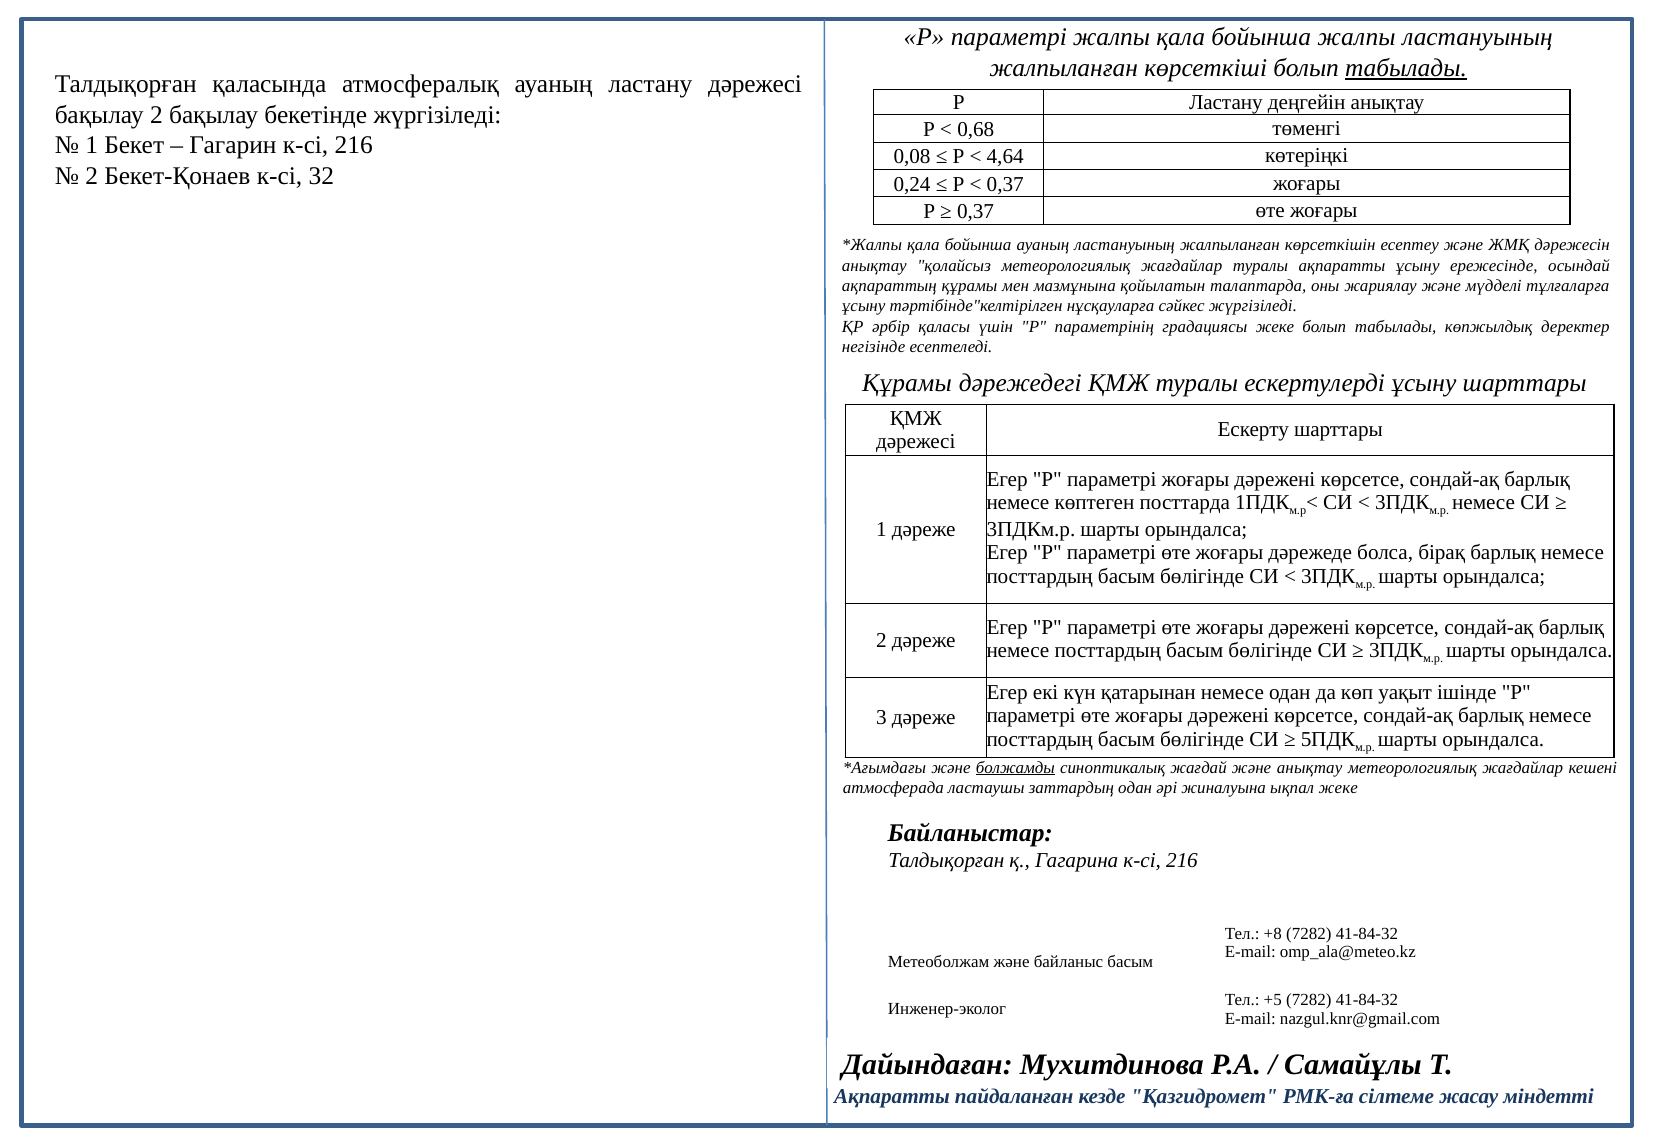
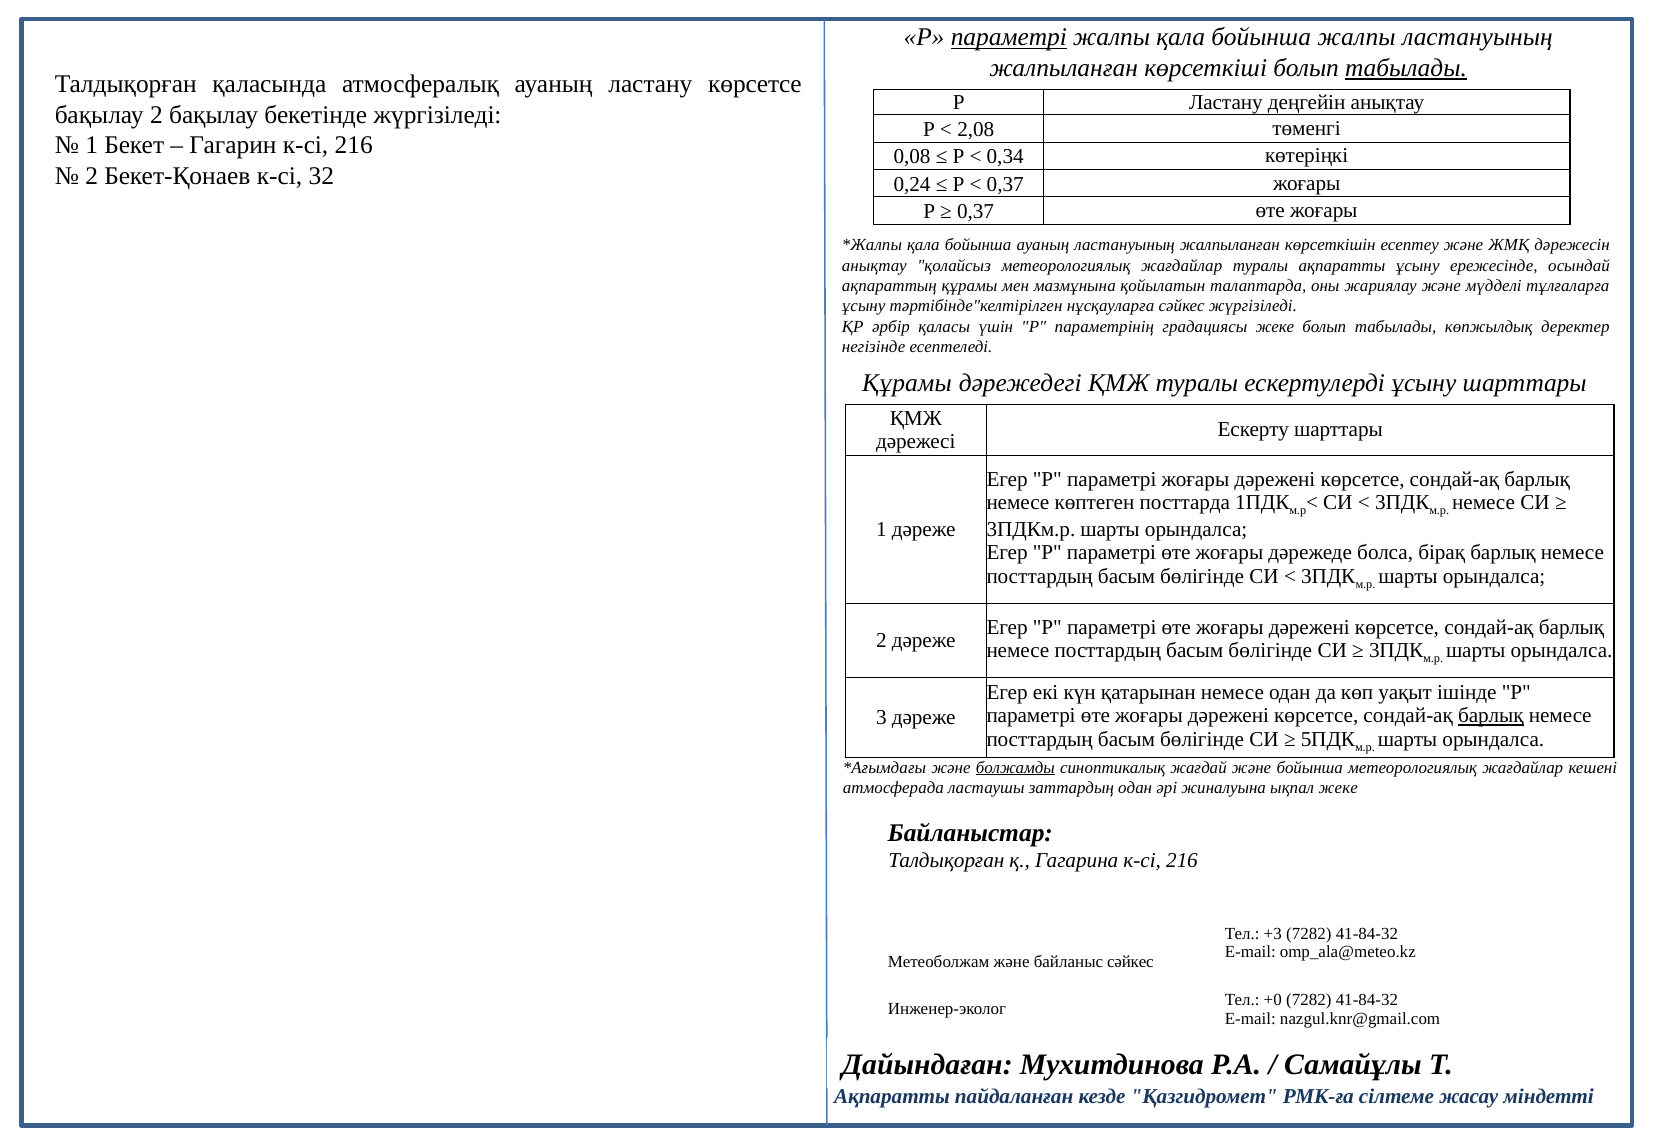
параметрі at (1009, 37) underline: none -> present
ластану дәрежесі: дәрежесі -> көрсетсе
0,68: 0,68 -> 2,08
4,64: 4,64 -> 0,34
барлық at (1491, 716) underline: none -> present
және анықтау: анықтау -> бойынша
+8: +8 -> +3
байланыс басым: басым -> сәйкес
+5: +5 -> +0
